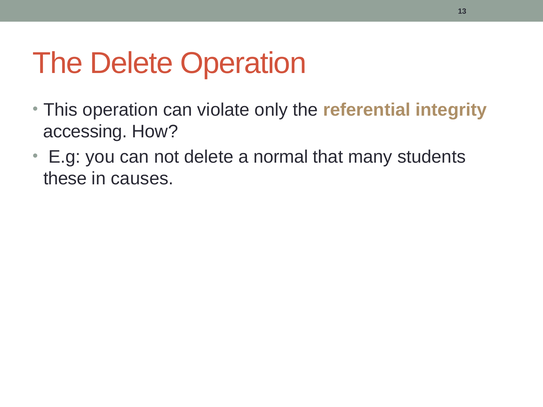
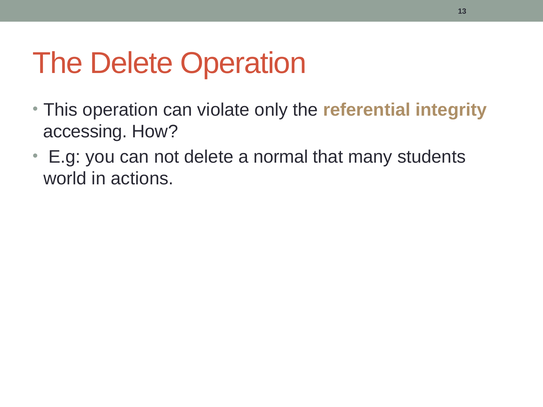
these: these -> world
causes: causes -> actions
